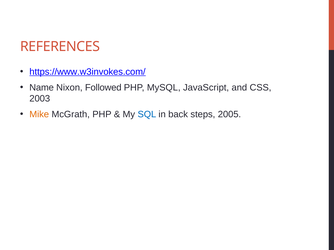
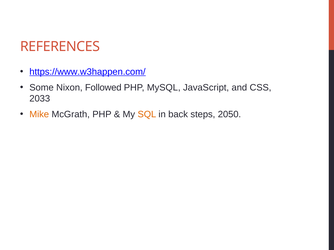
https://www.w3invokes.com/: https://www.w3invokes.com/ -> https://www.w3happen.com/
Name: Name -> Some
2003: 2003 -> 2033
SQL colour: blue -> orange
2005: 2005 -> 2050
